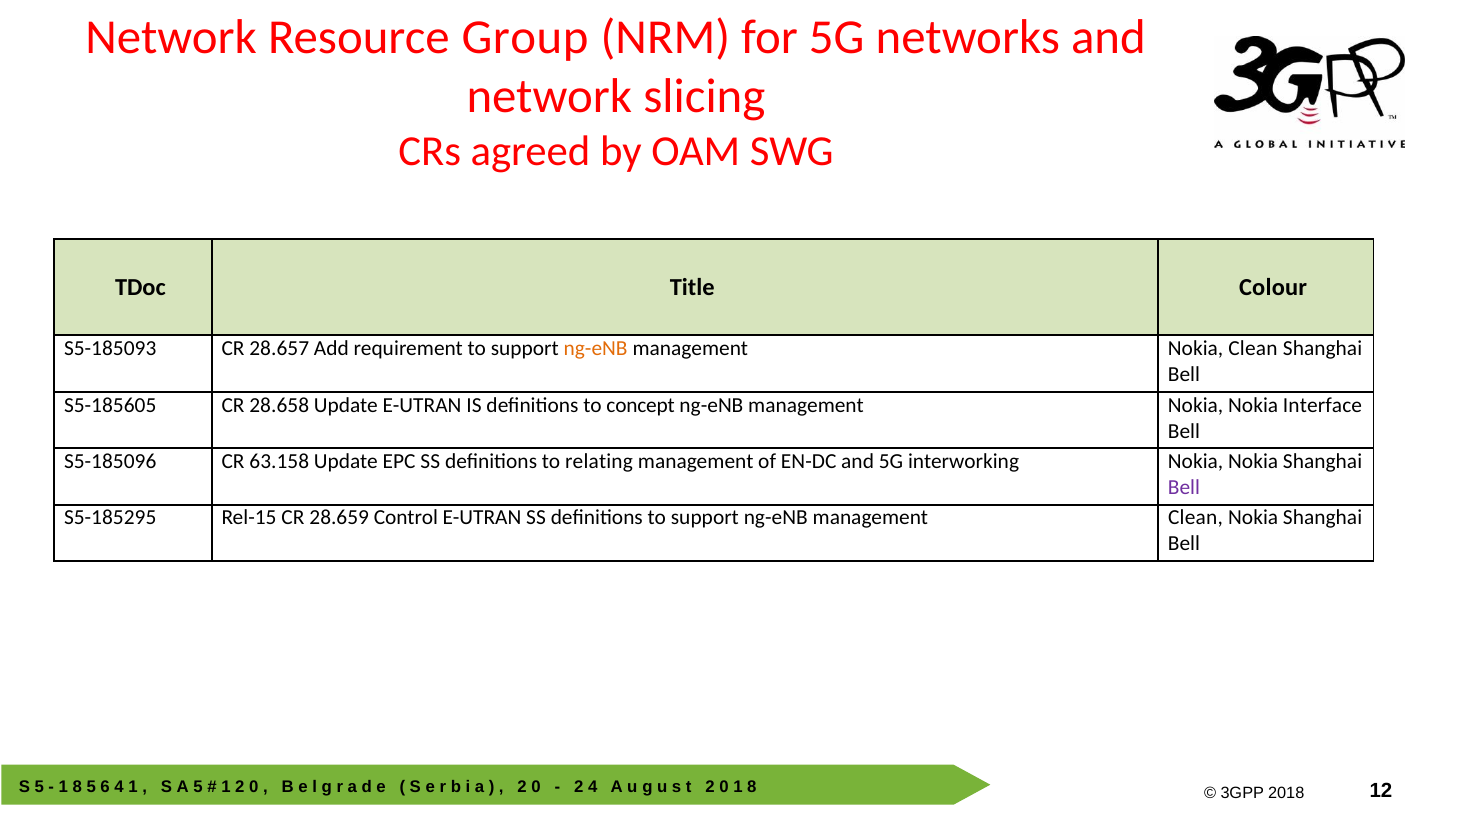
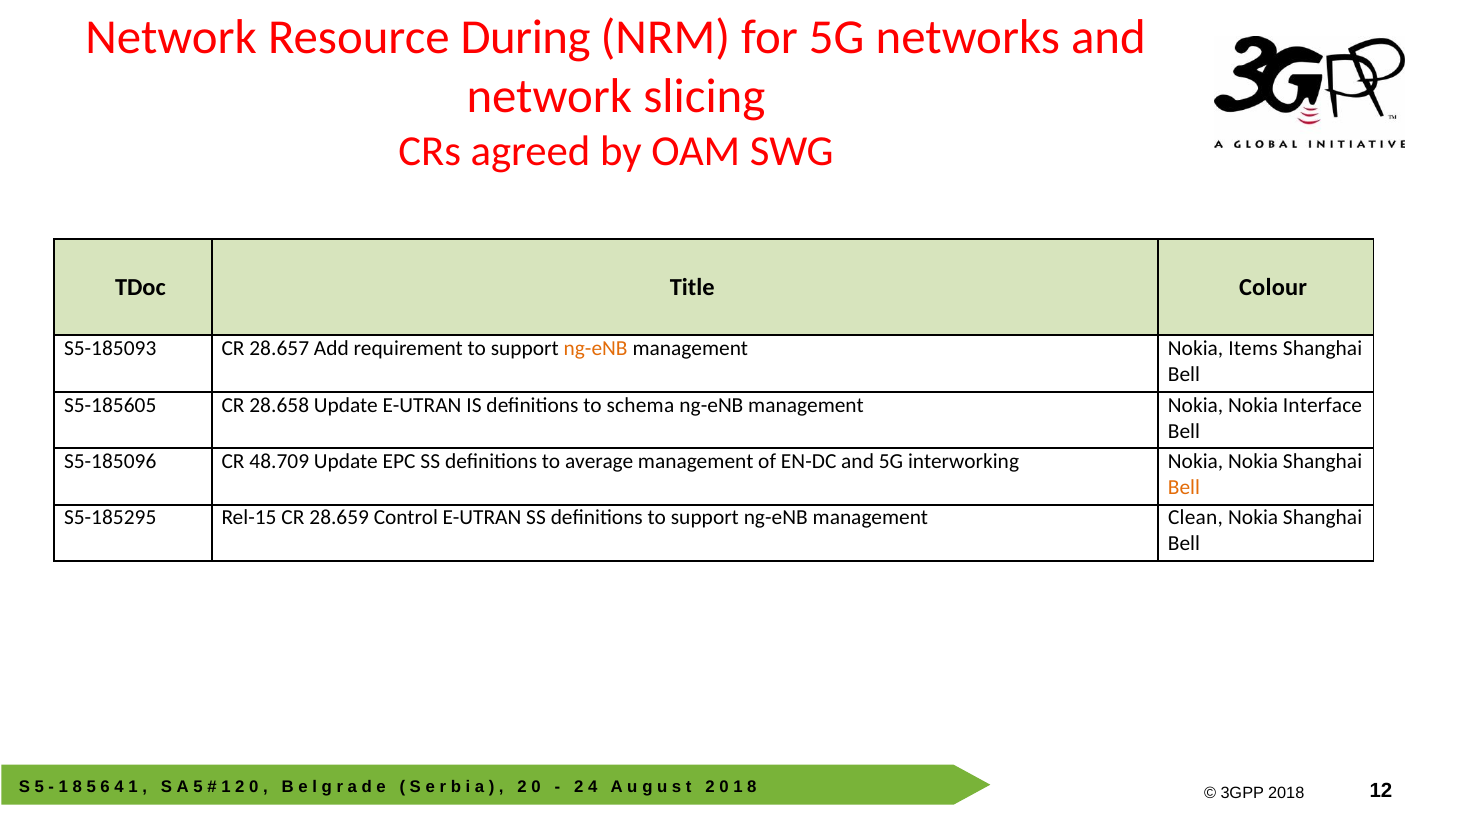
Group: Group -> During
Nokia Clean: Clean -> Items
concept: concept -> schema
63.158: 63.158 -> 48.709
relating: relating -> average
Bell at (1184, 488) colour: purple -> orange
